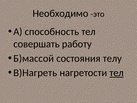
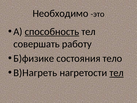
способность underline: none -> present
Б)массой: Б)массой -> Б)физике
телу: телу -> тело
